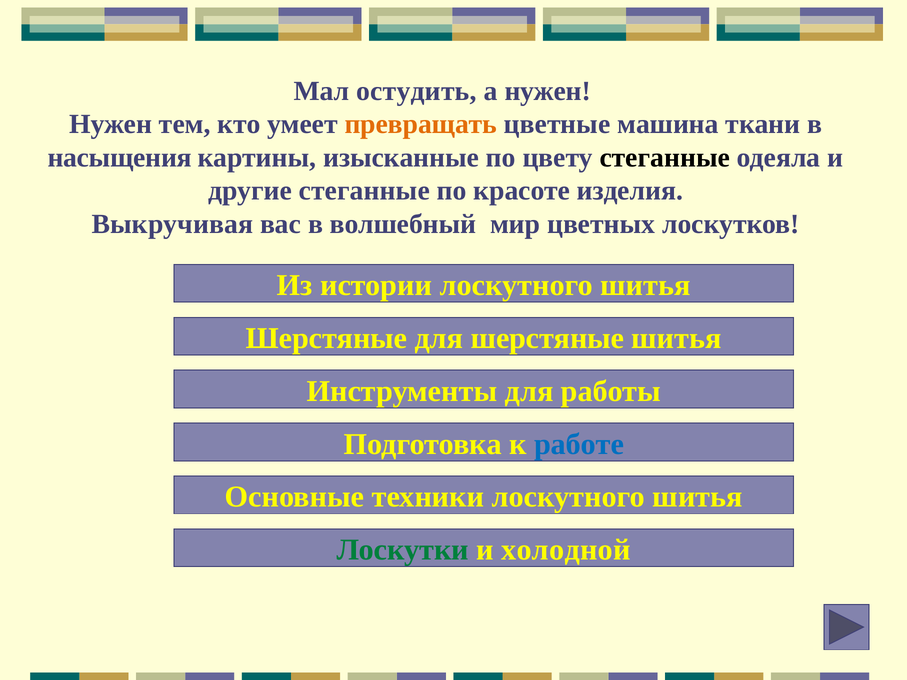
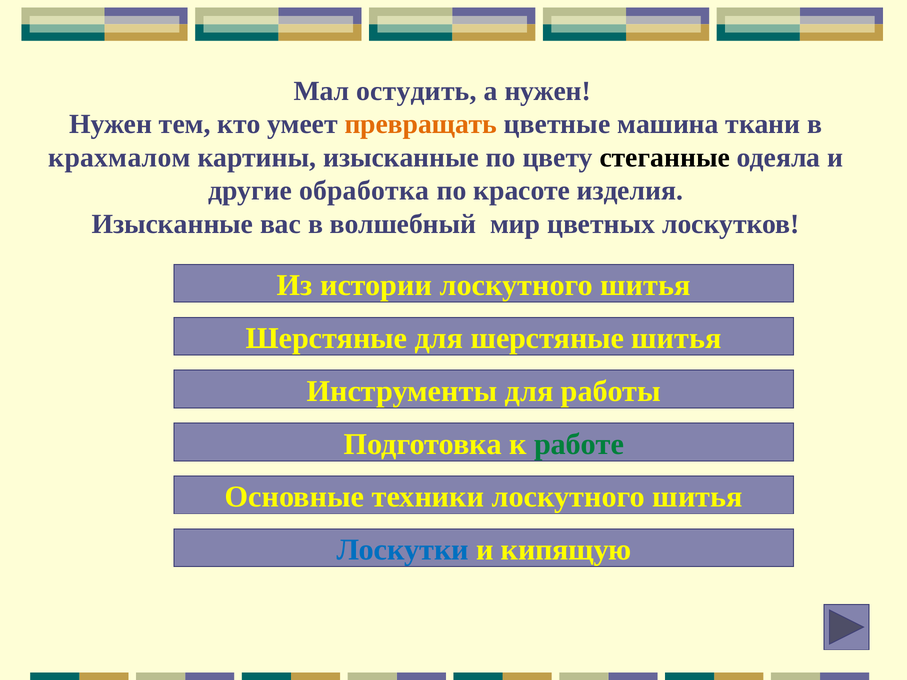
насыщения: насыщения -> крахмалом
другие стеганные: стеганные -> обработка
Выкручивая at (172, 224): Выкручивая -> Изысканные
работе colour: blue -> green
Лоскутки colour: green -> blue
холодной: холодной -> кипящую
